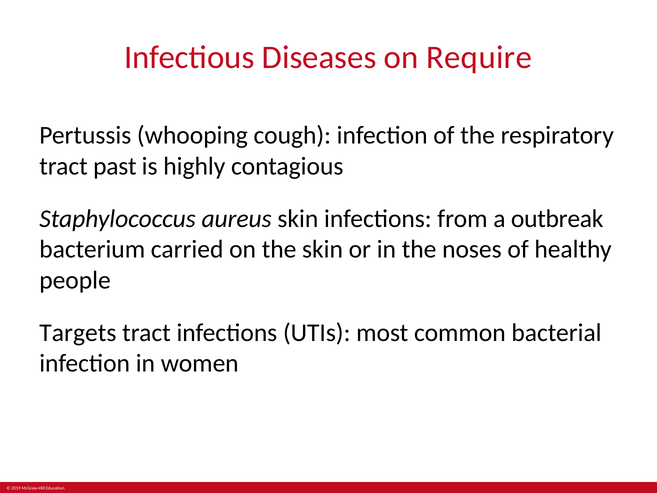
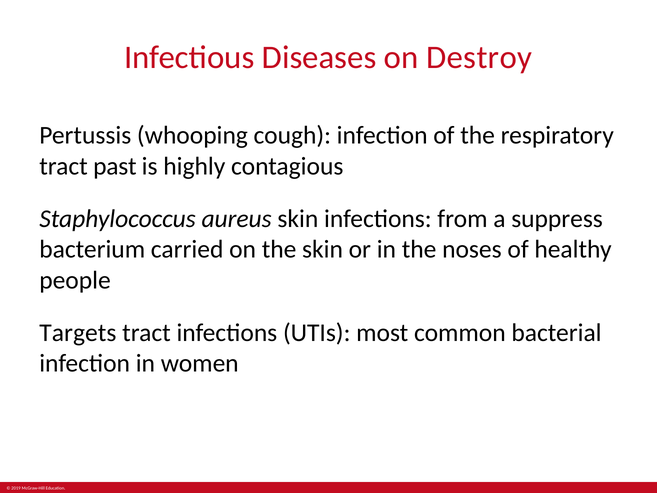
Require: Require -> Destroy
outbreak: outbreak -> suppress
